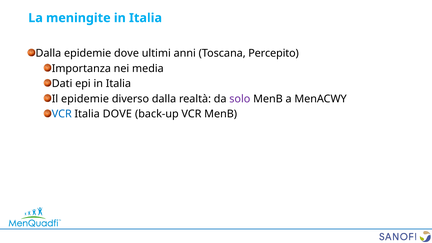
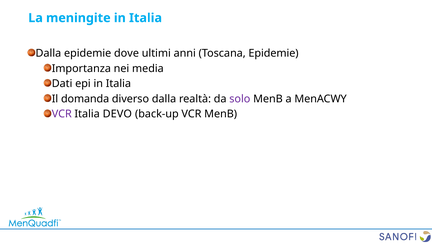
Toscana Percepito: Percepito -> Epidemie
Il epidemie: epidemie -> domanda
VCR at (62, 114) colour: blue -> purple
Italia DOVE: DOVE -> DEVO
